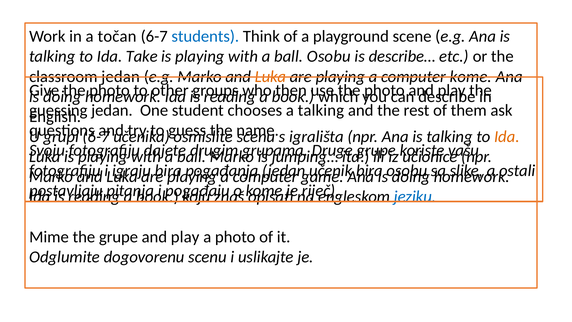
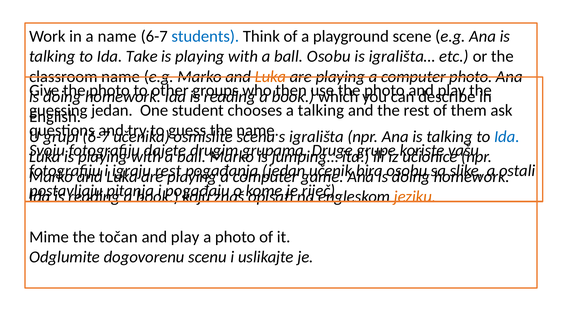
a točan: točan -> name
describe…: describe… -> igrališta…
classroom jedan: jedan -> name
computer kome: kome -> photo
Ida at (507, 137) colour: orange -> blue
bira at (168, 170): bira -> rest
jeziku colour: blue -> orange
the grupe: grupe -> točan
